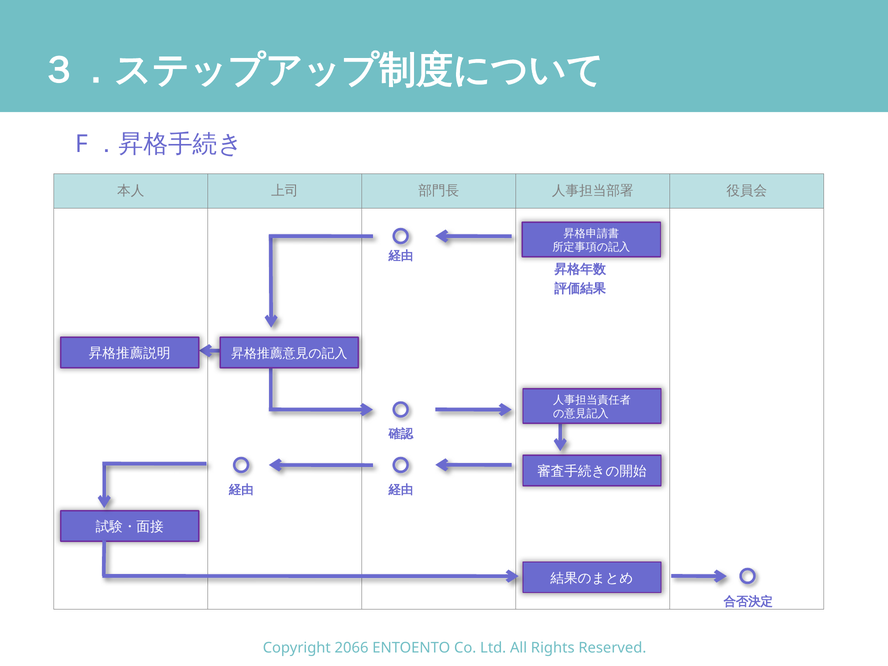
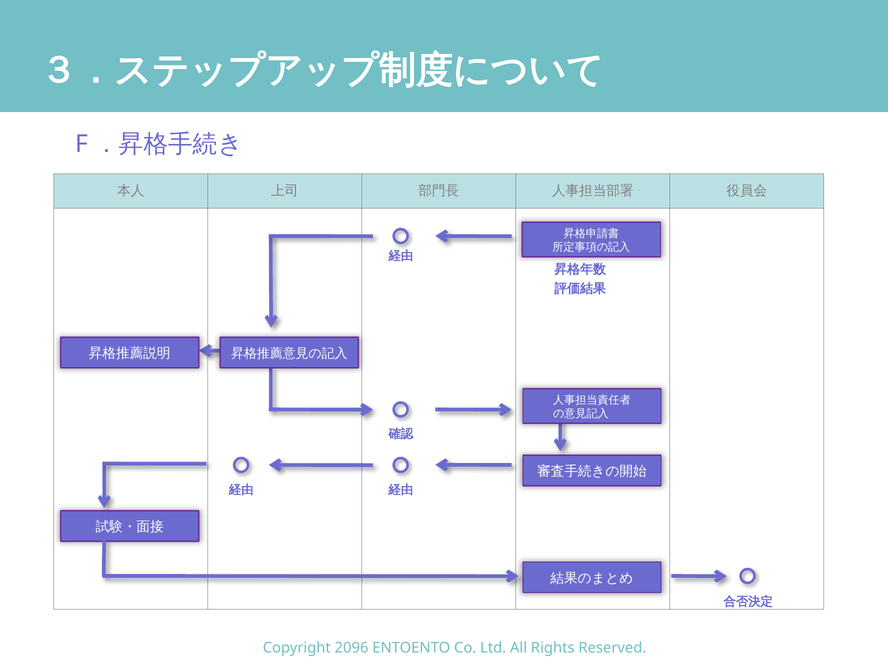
2066: 2066 -> 2096
